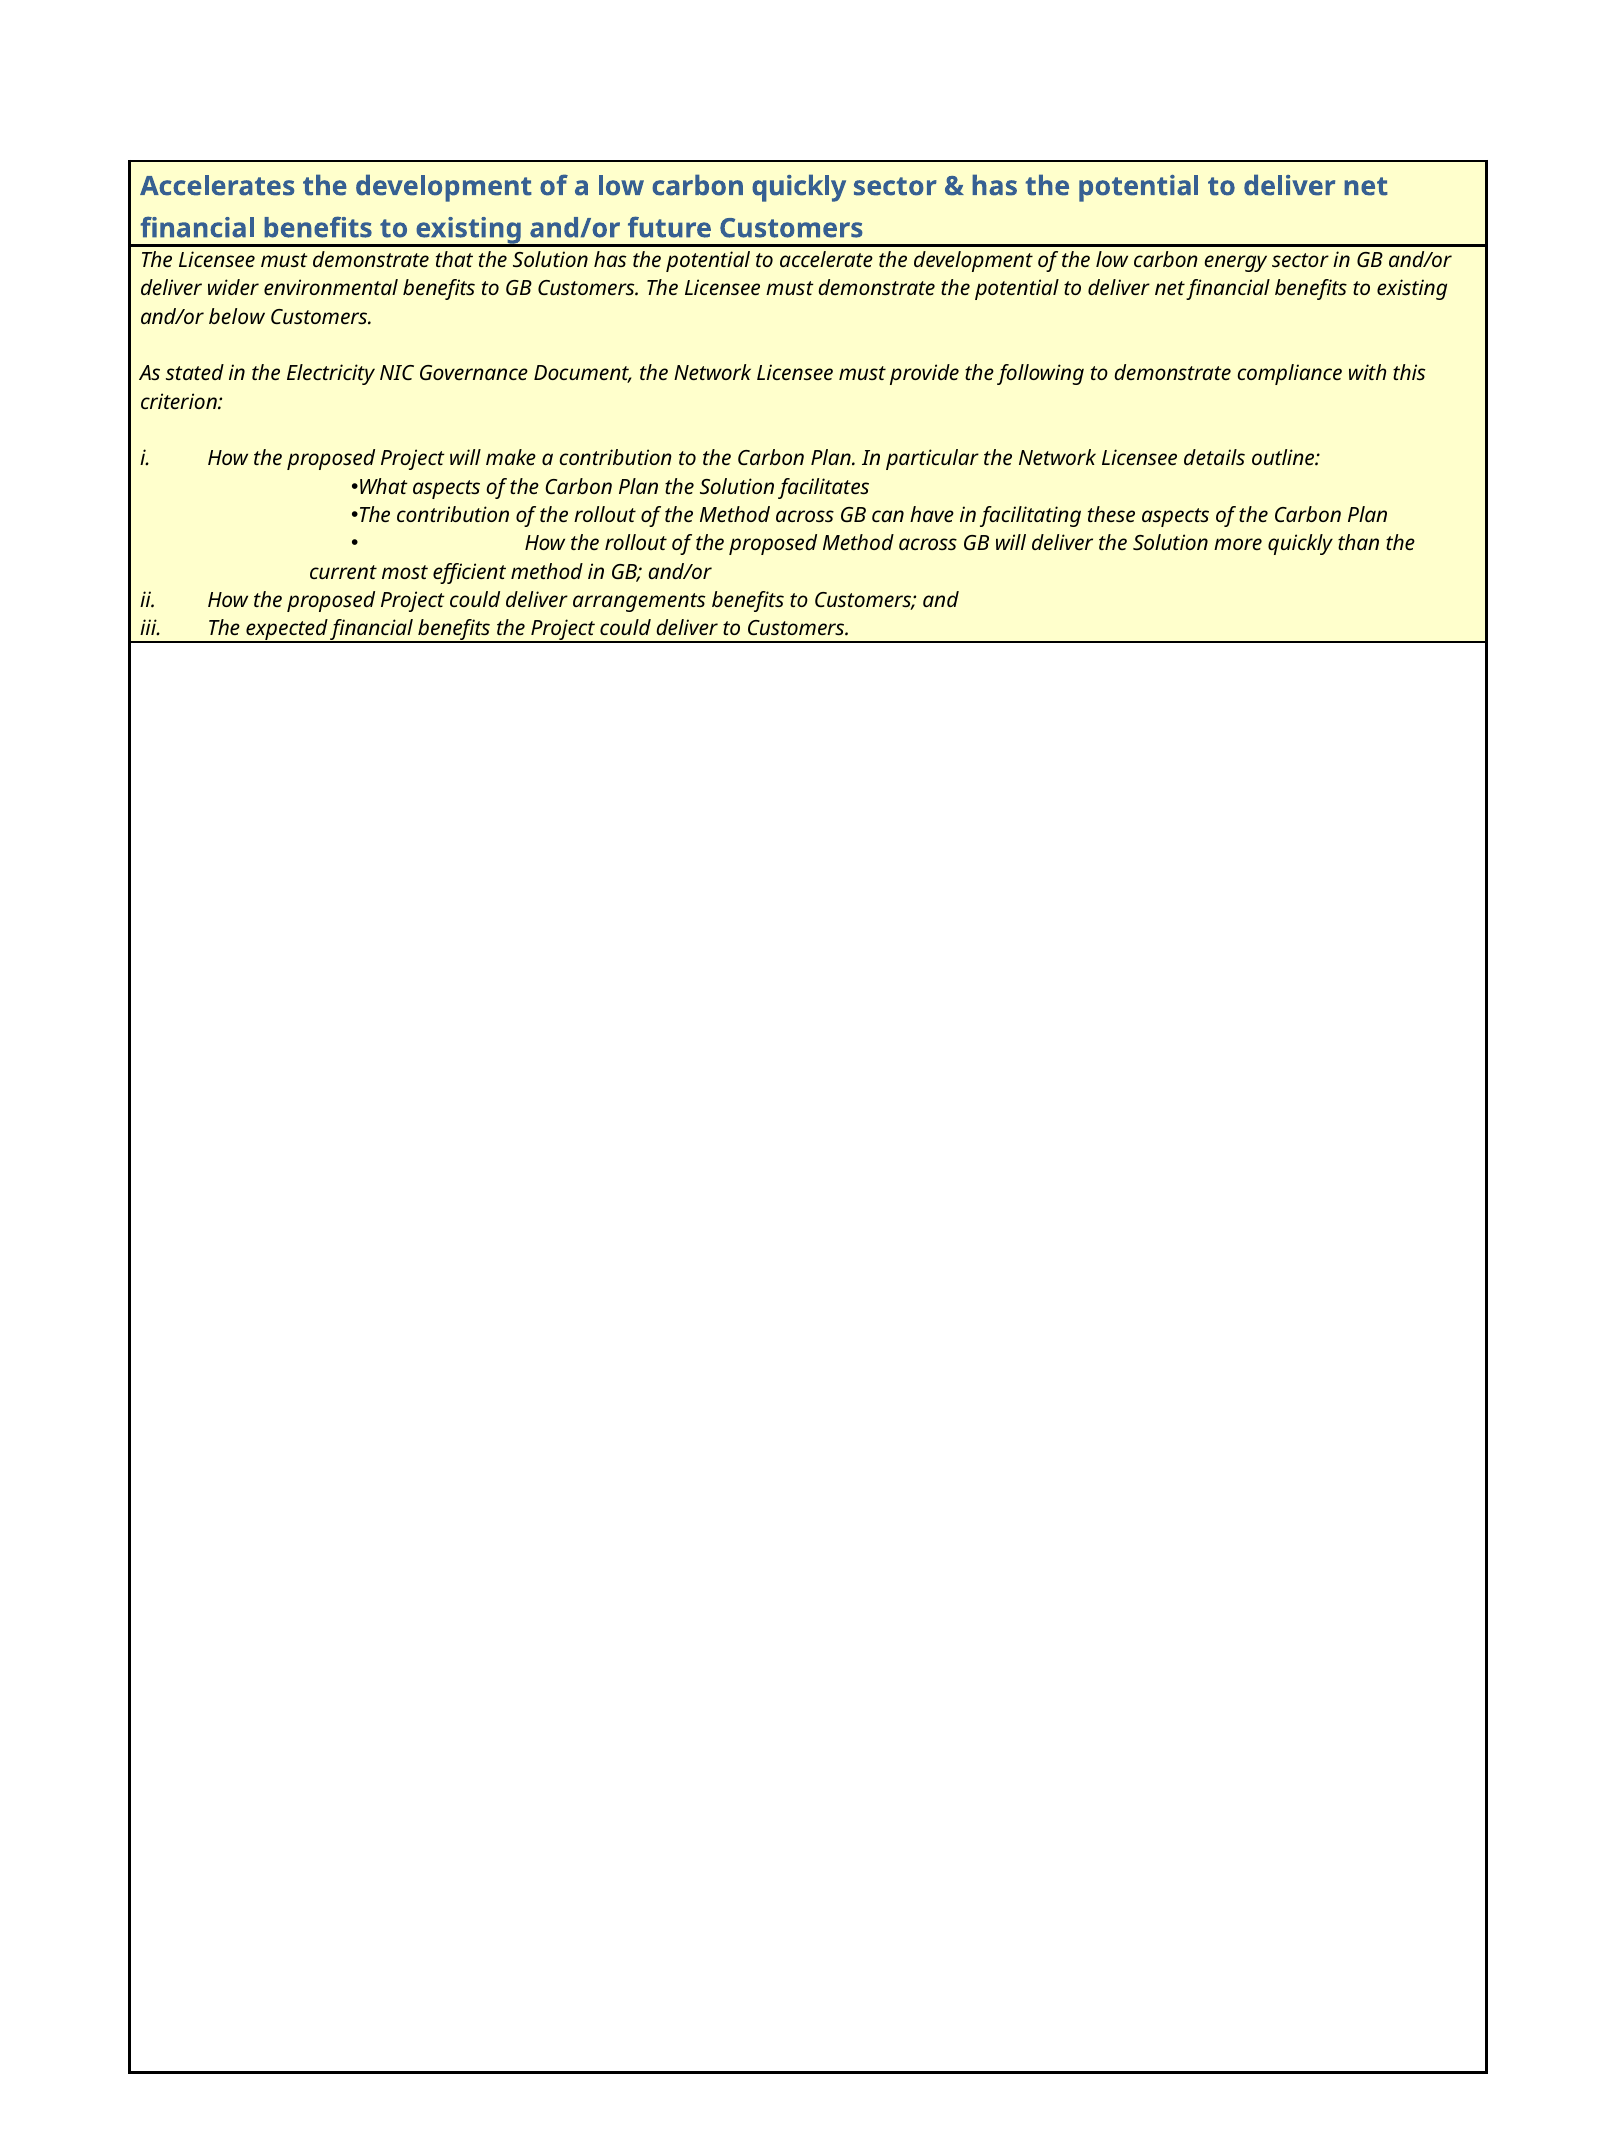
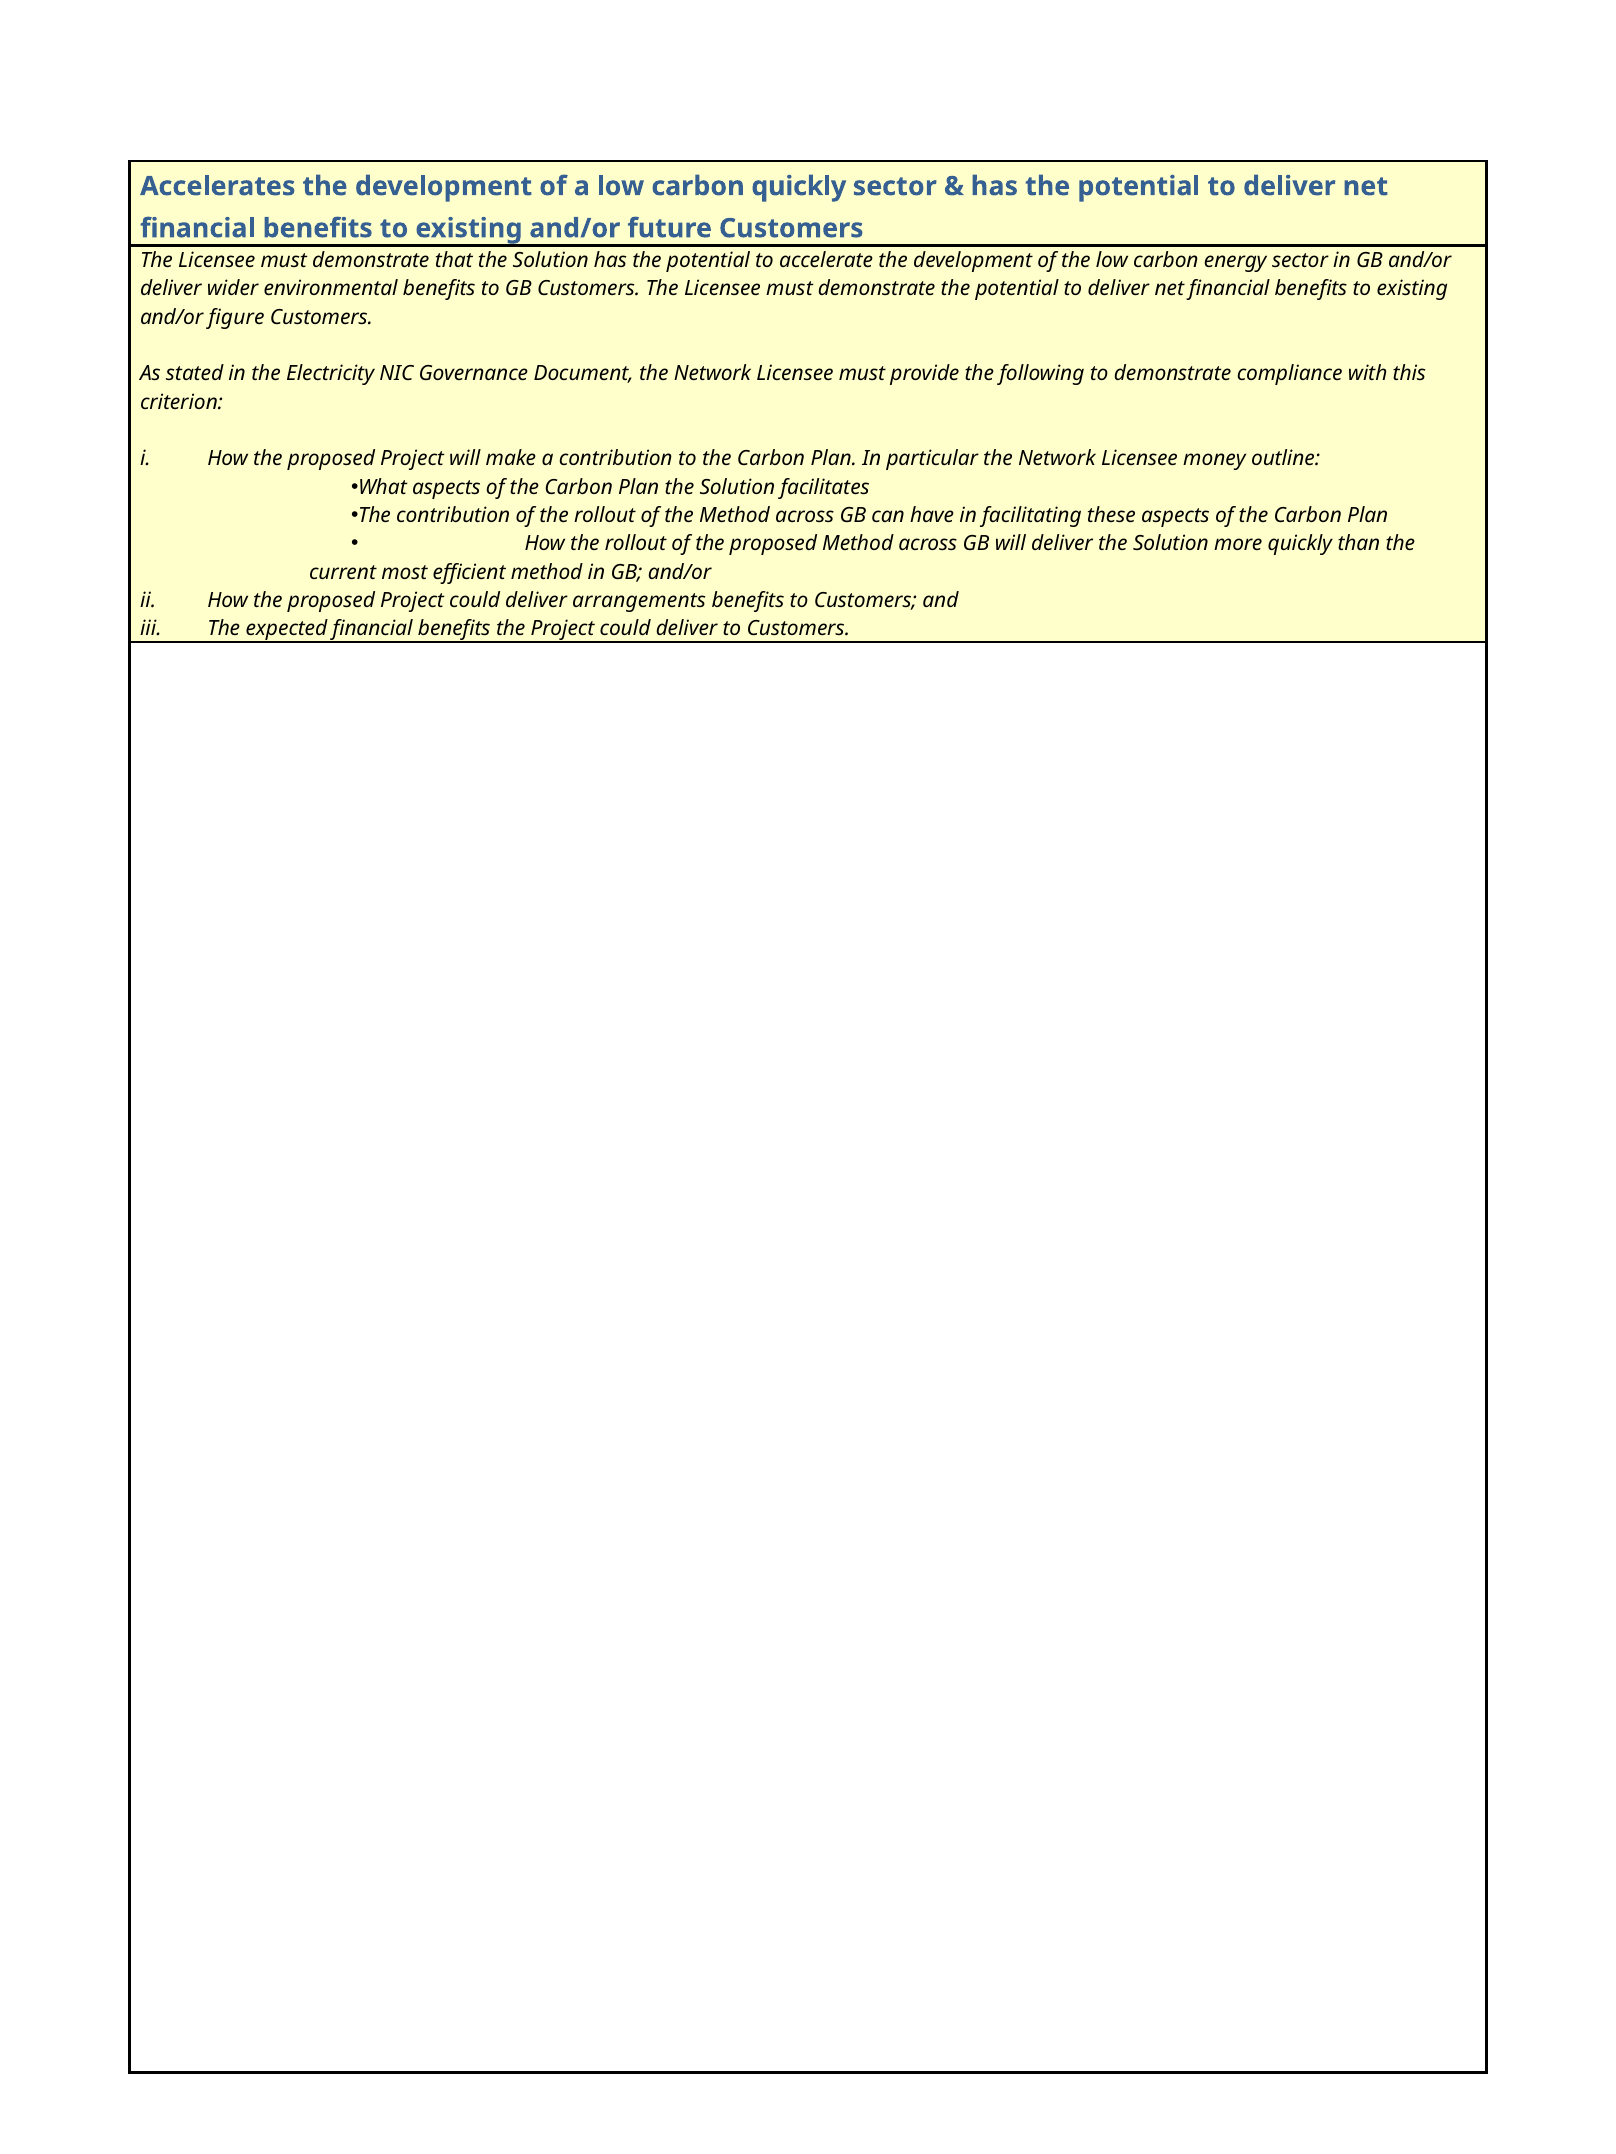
below: below -> figure
details: details -> money
